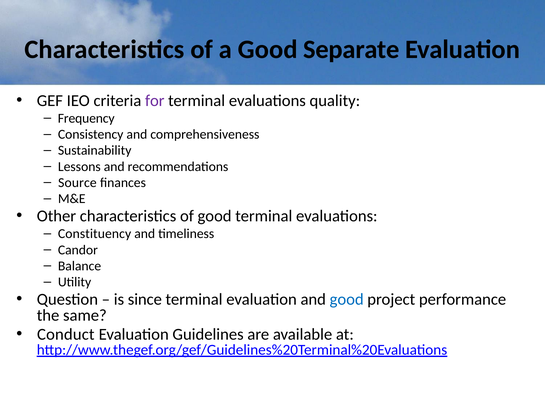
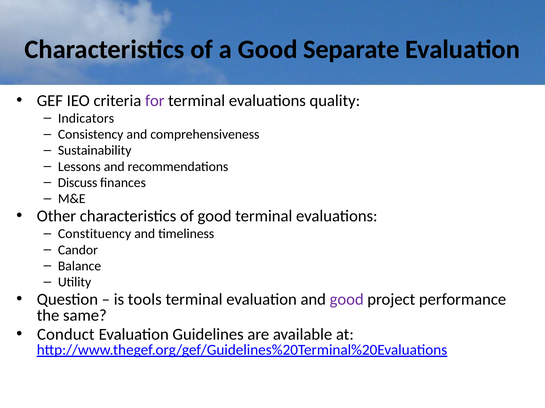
Frequency: Frequency -> Indicators
Source: Source -> Discuss
since: since -> tools
good at (347, 300) colour: blue -> purple
